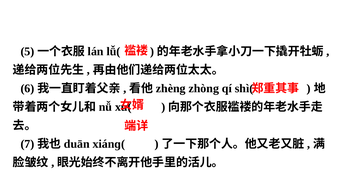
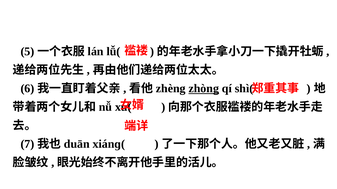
zhòng underline: none -> present
